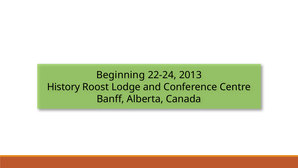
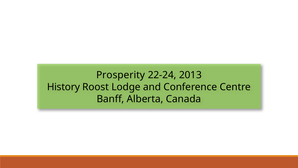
Beginning: Beginning -> Prosperity
